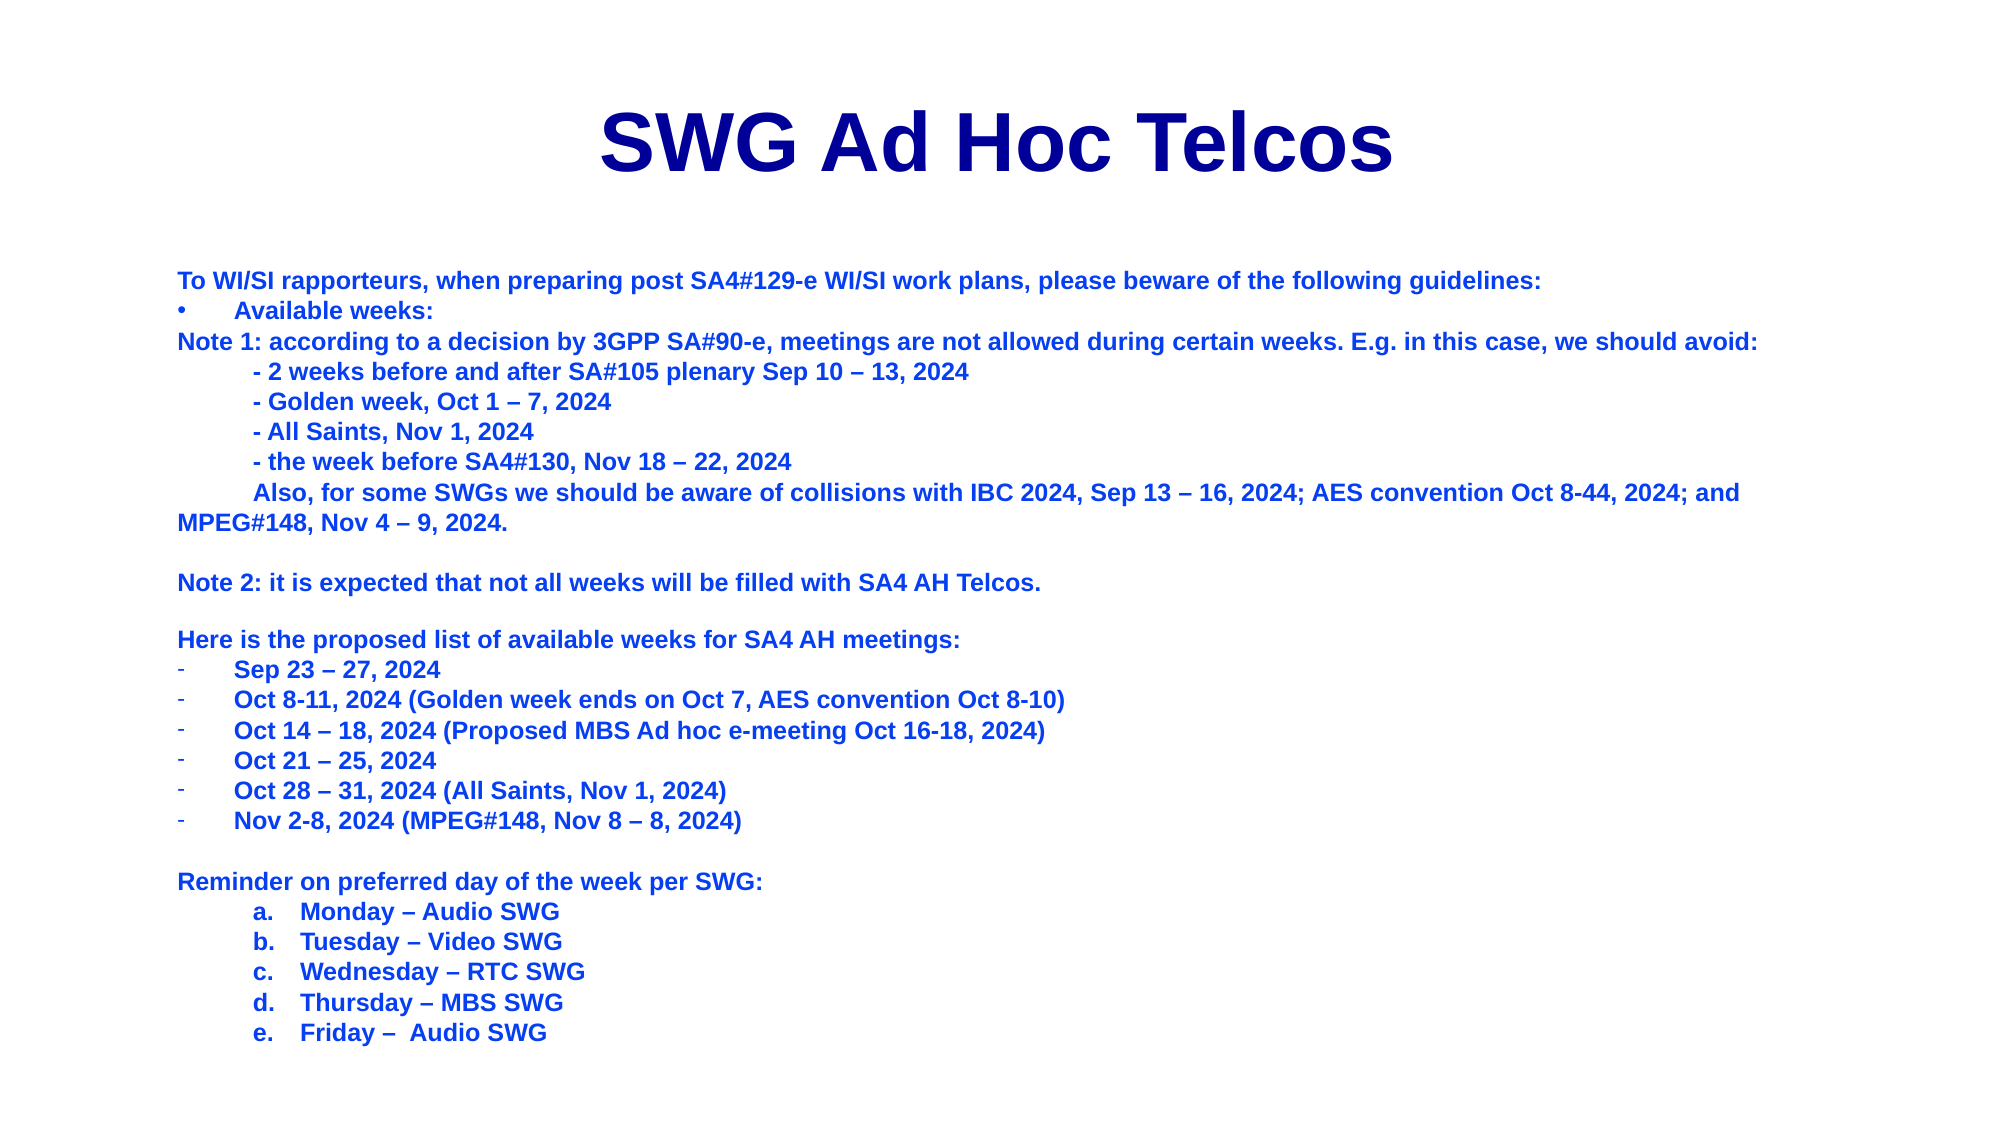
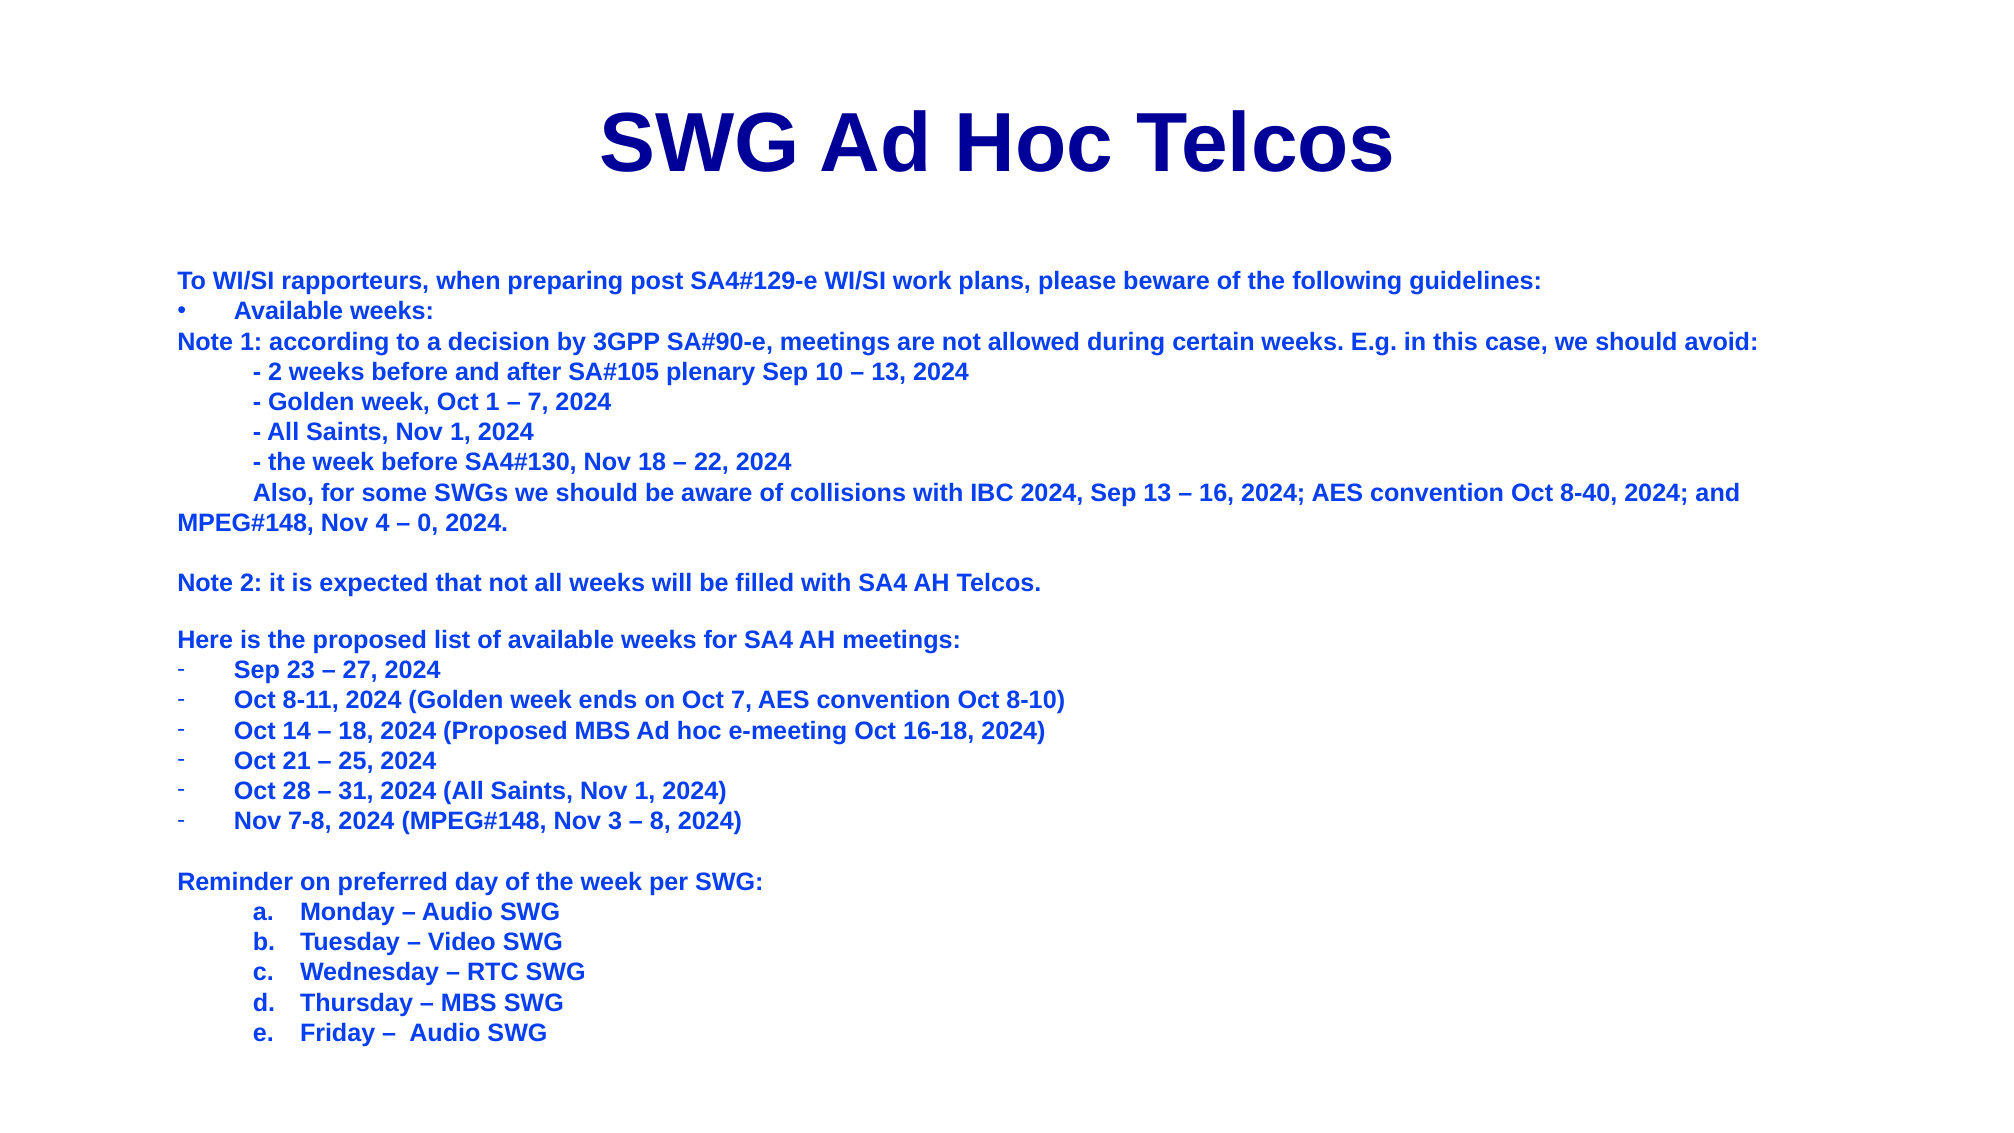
8-44: 8-44 -> 8-40
9: 9 -> 0
2-8: 2-8 -> 7-8
Nov 8: 8 -> 3
